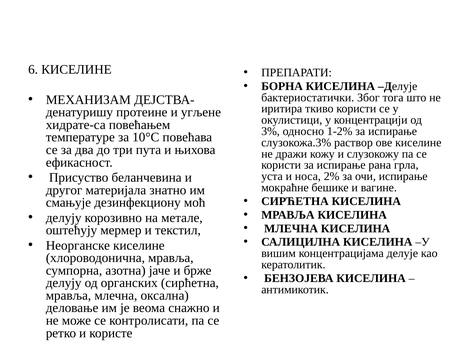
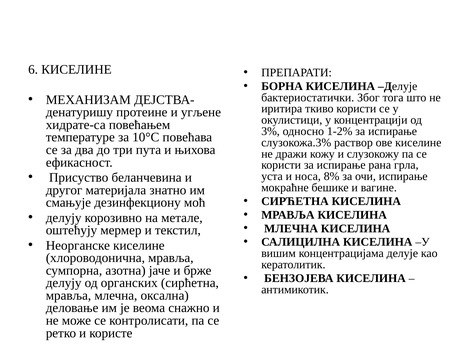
2%: 2% -> 8%
